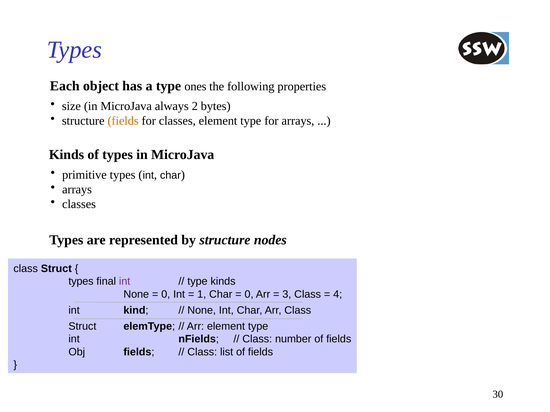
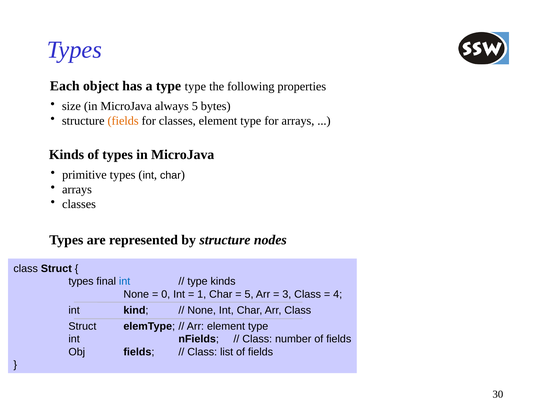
type ones: ones -> type
always 2: 2 -> 5
int at (125, 282) colour: purple -> blue
0 at (249, 295): 0 -> 5
